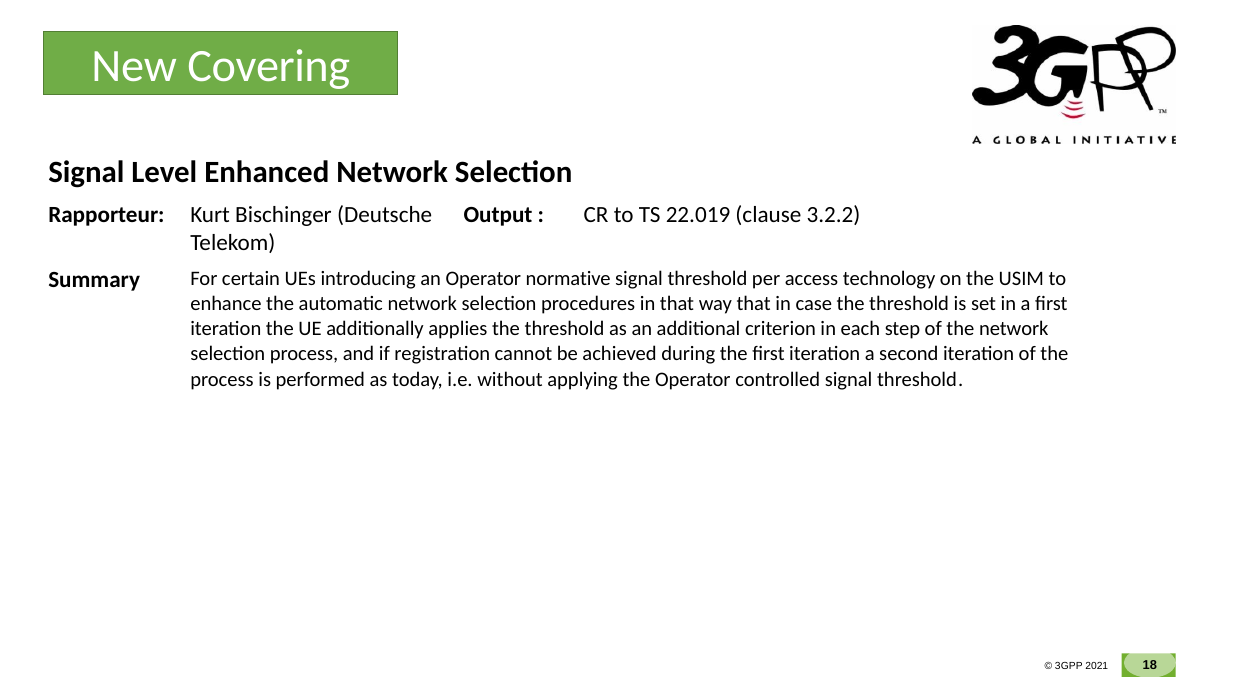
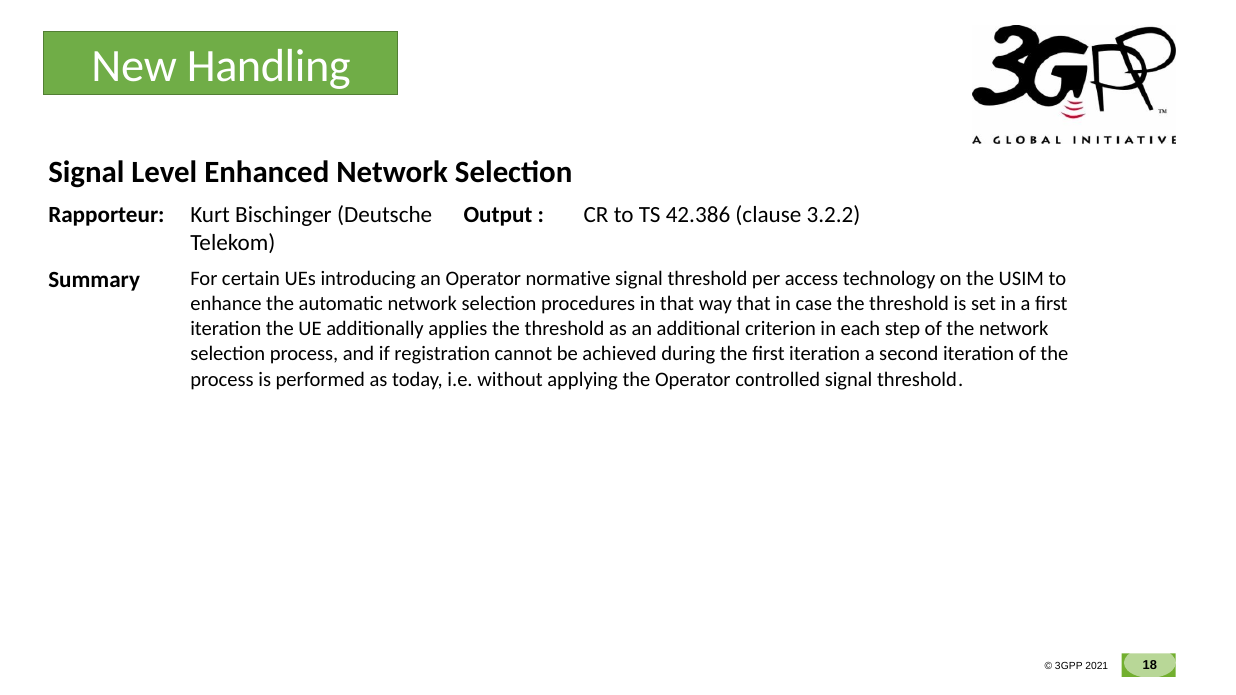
Covering: Covering -> Handling
22.019: 22.019 -> 42.386
